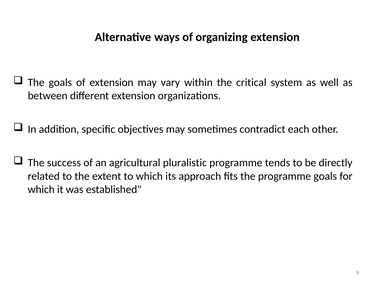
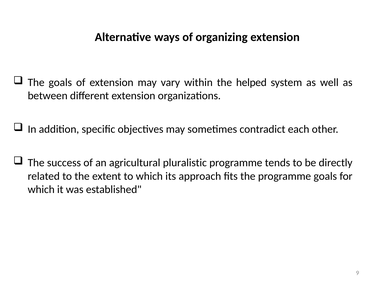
critical: critical -> helped
